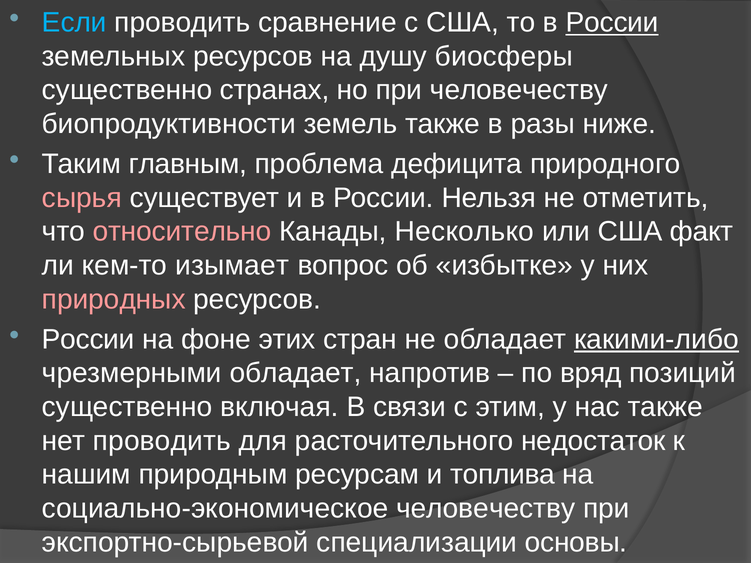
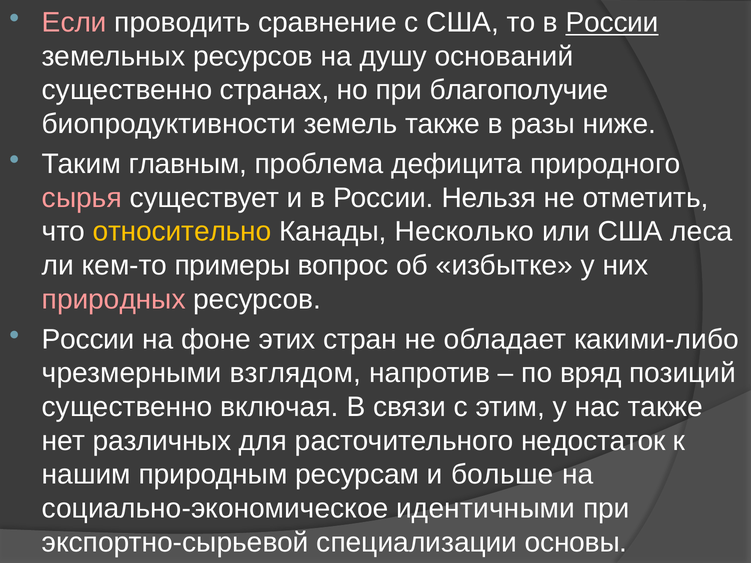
Если colour: light blue -> pink
биосферы: биосферы -> оснований
при человечеству: человечеству -> благополучие
относительно colour: pink -> yellow
факт: факт -> леса
изымает: изымает -> примеры
какими-либо underline: present -> none
чрезмерными обладает: обладает -> взглядом
нет проводить: проводить -> различных
топлива: топлива -> больше
социально-экономическое человечеству: человечеству -> идентичными
